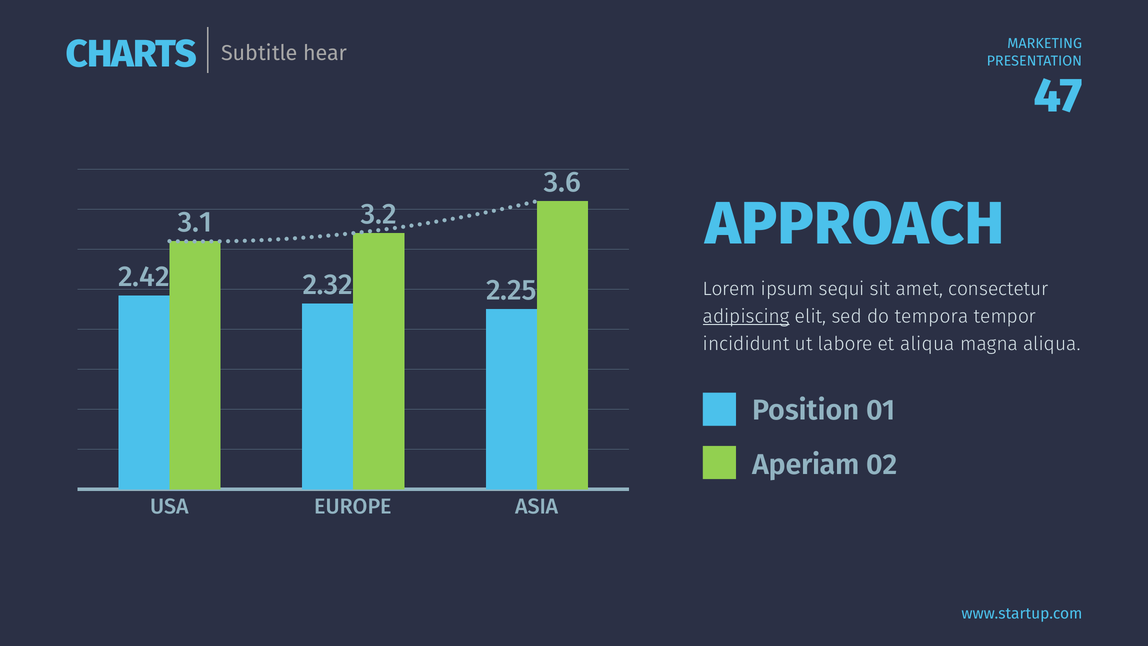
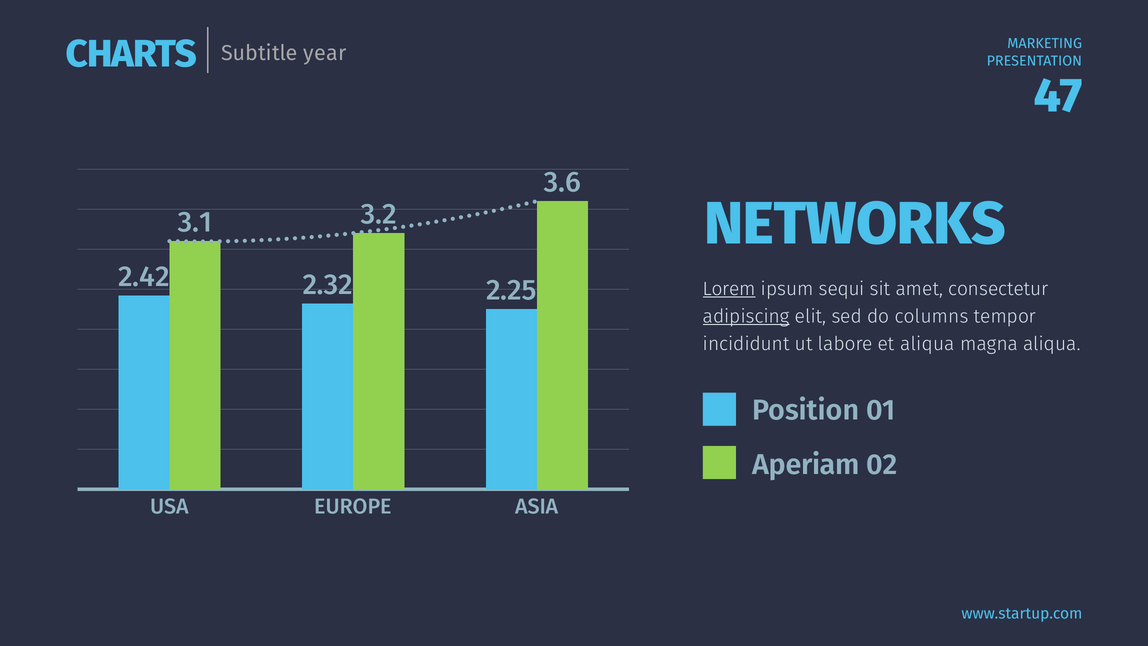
hear: hear -> year
APPROACH: APPROACH -> NETWORKS
Lorem underline: none -> present
tempora: tempora -> columns
